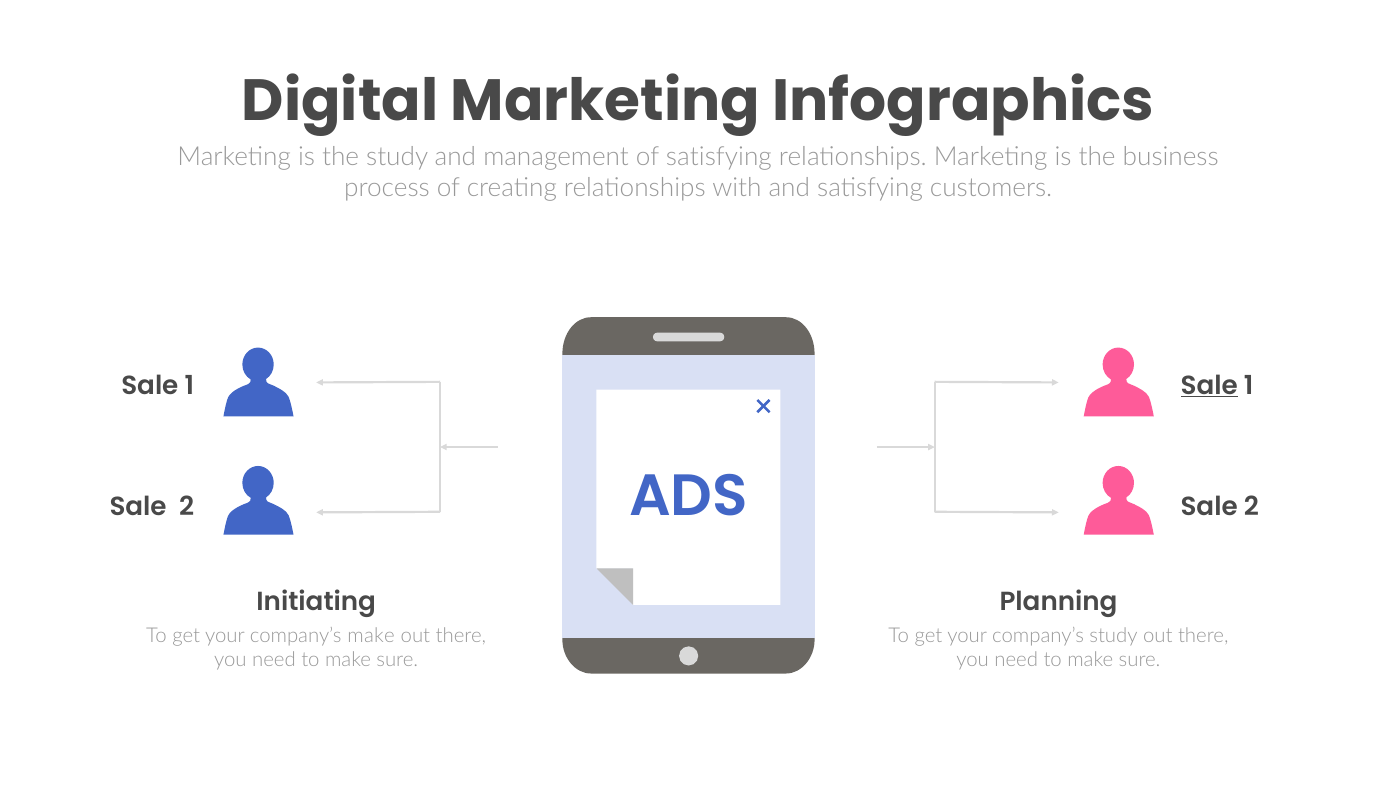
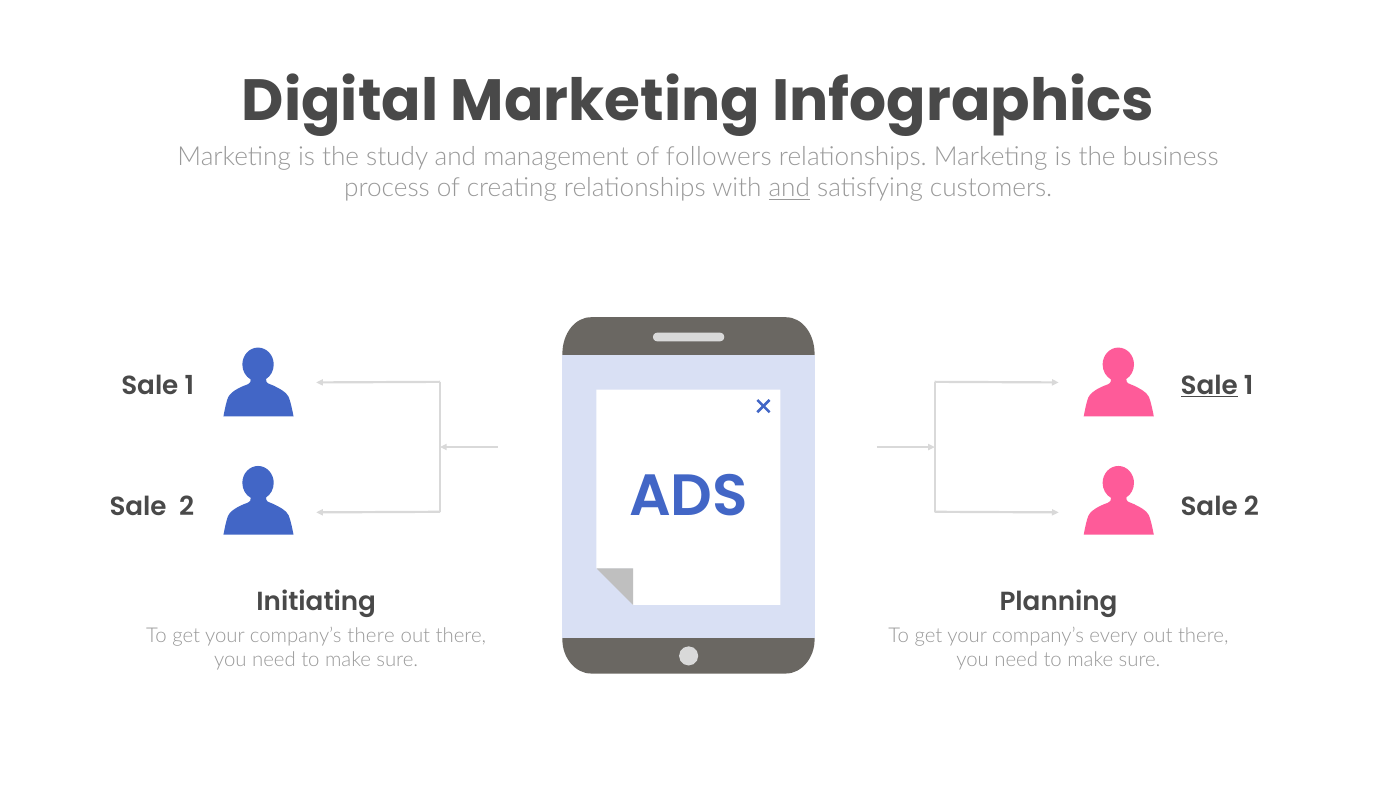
satisfying at (719, 157): satisfying -> followers
and at (789, 188) underline: none -> present
company’s make: make -> there
company’s study: study -> every
